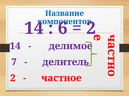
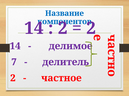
6 at (63, 28): 6 -> 2
